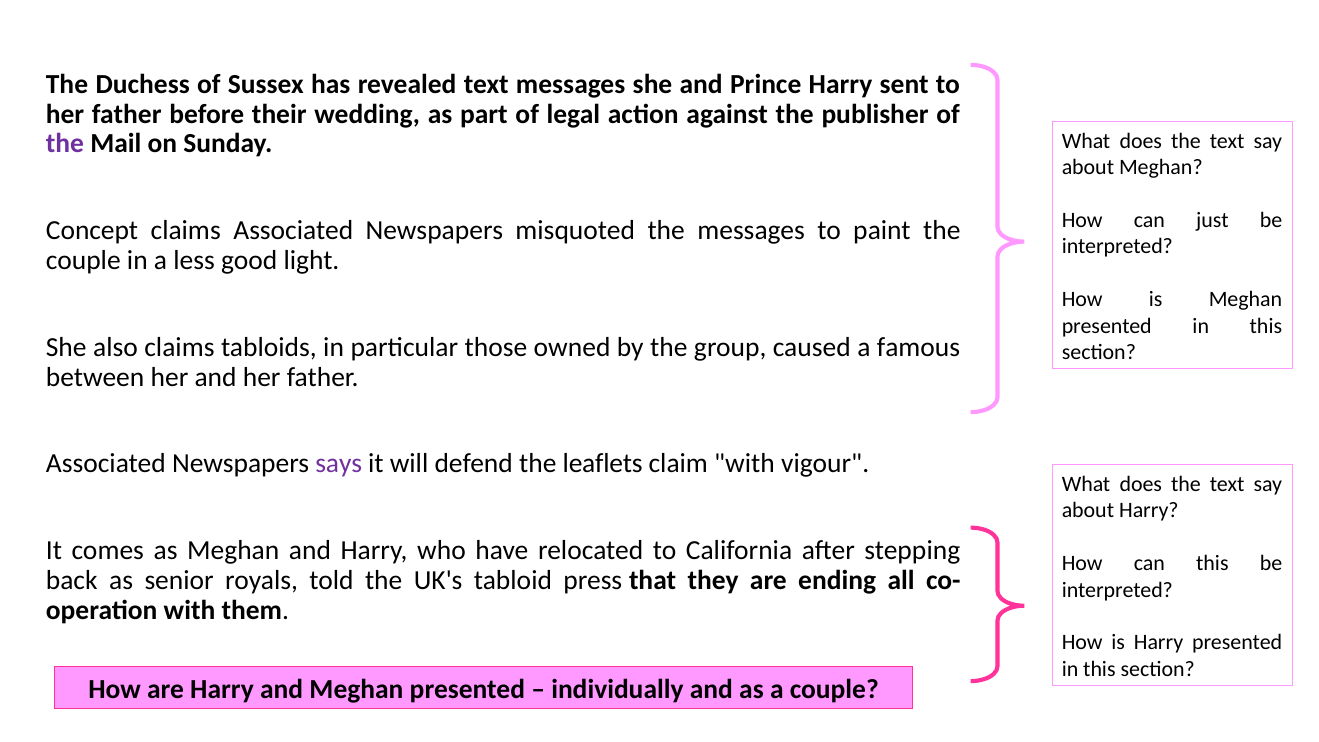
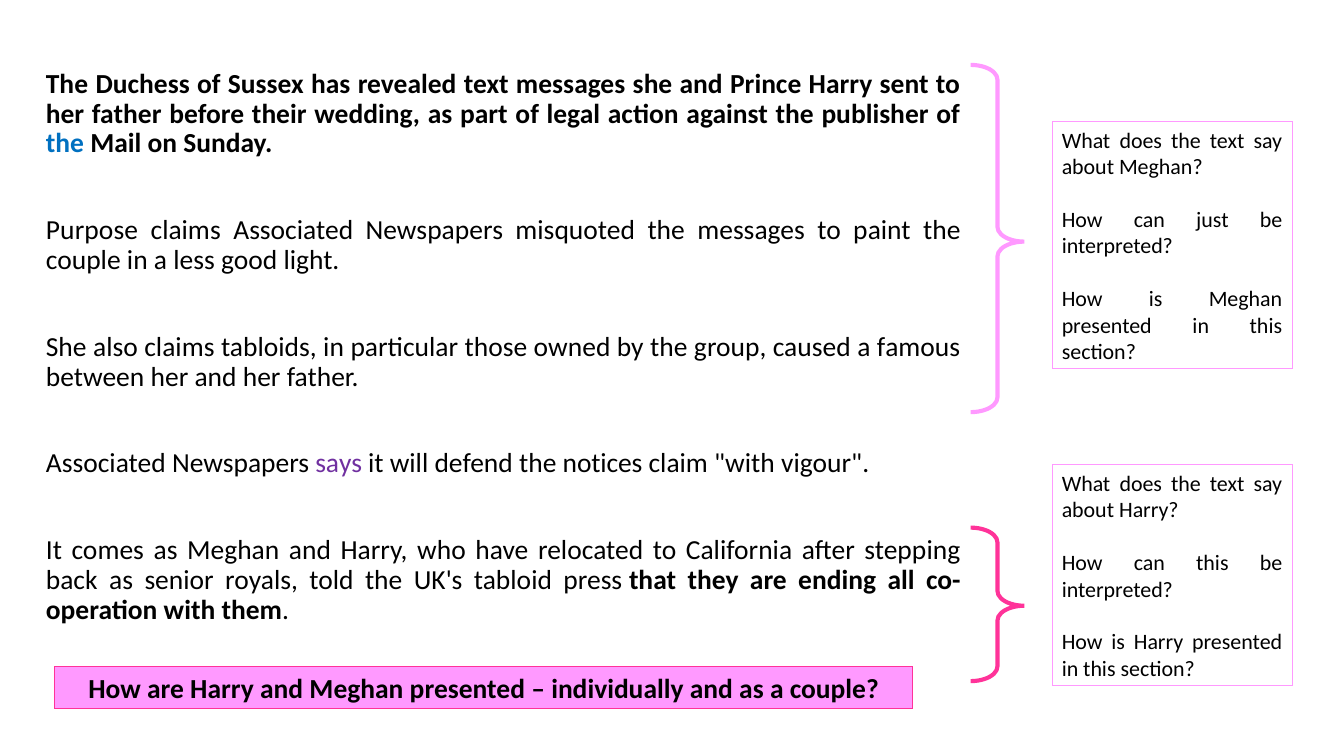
the at (65, 144) colour: purple -> blue
Concept: Concept -> Purpose
leaflets: leaflets -> notices
